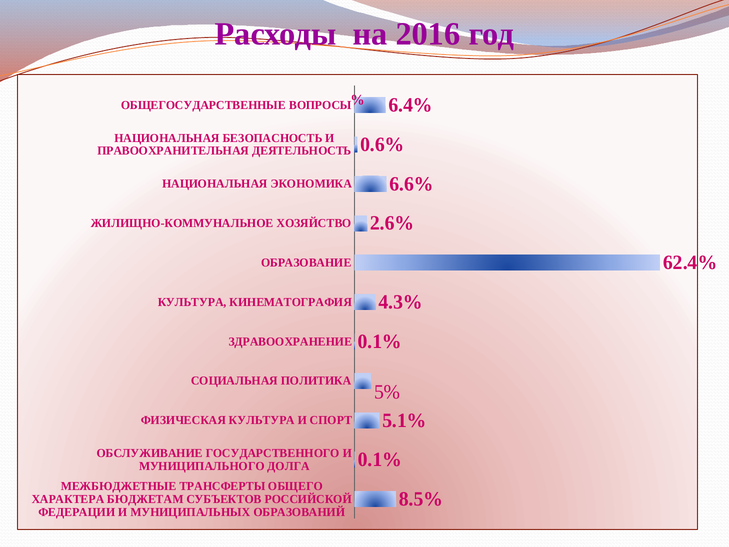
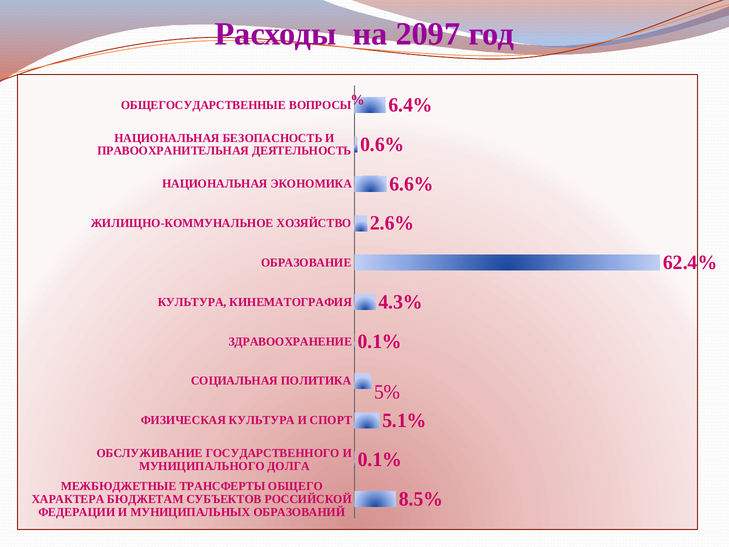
2016: 2016 -> 2097
